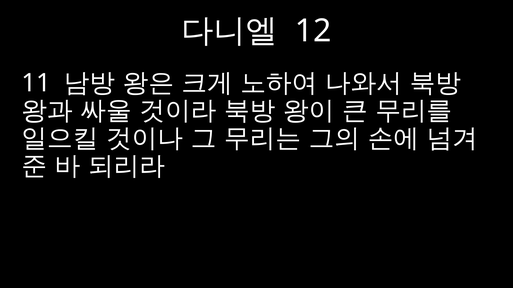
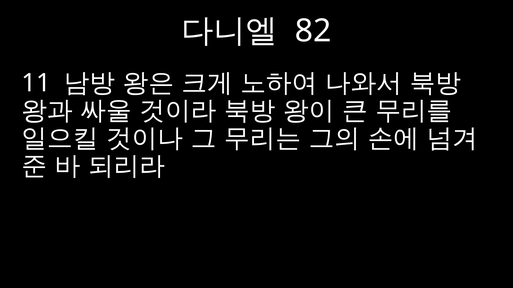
12: 12 -> 82
